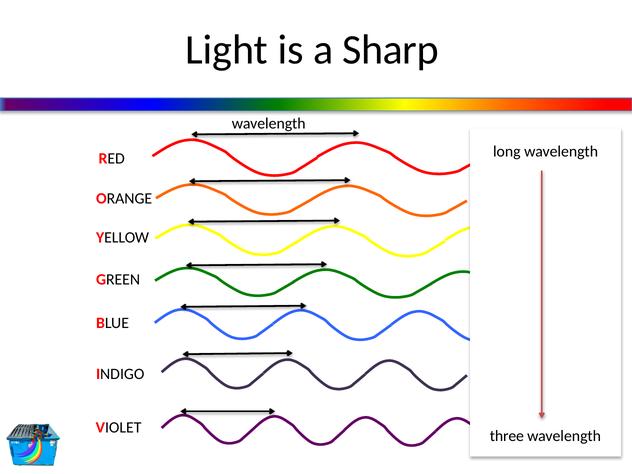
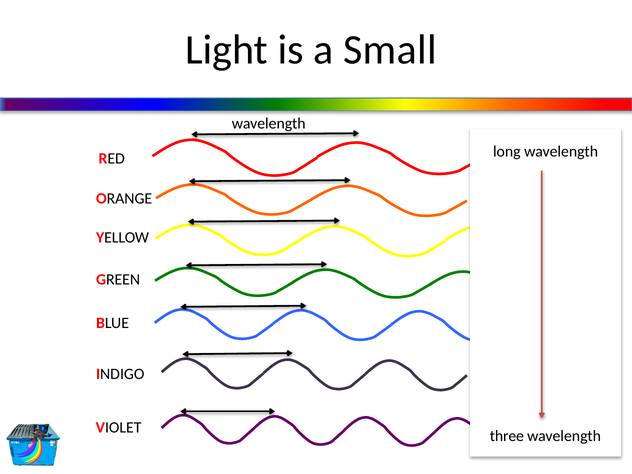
Sharp: Sharp -> Small
